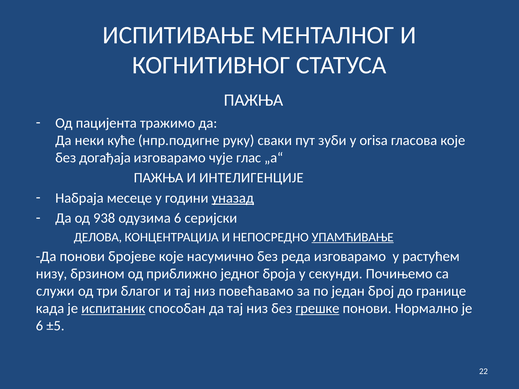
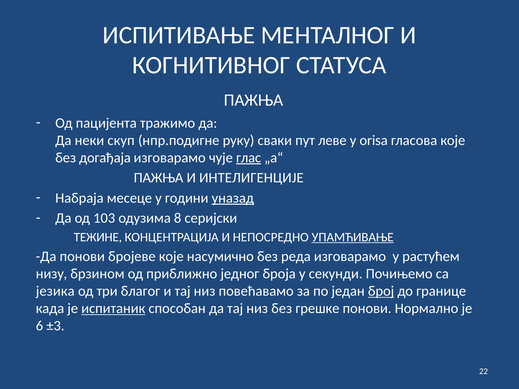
куће: куће -> скуп
зуби: зуби -> леве
глас underline: none -> present
938: 938 -> 103
одузима 6: 6 -> 8
ДЕЛОВА: ДЕЛОВА -> ТЕЖИНЕ
служи: служи -> језика
број underline: none -> present
грешке underline: present -> none
±5: ±5 -> ±3
